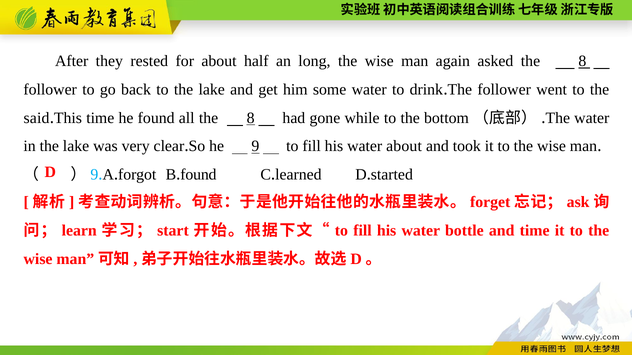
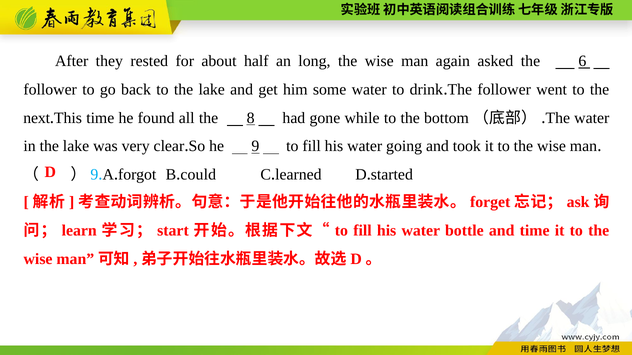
asked the 8: 8 -> 6
said: said -> next
water about: about -> going
found at (198, 175): found -> could
